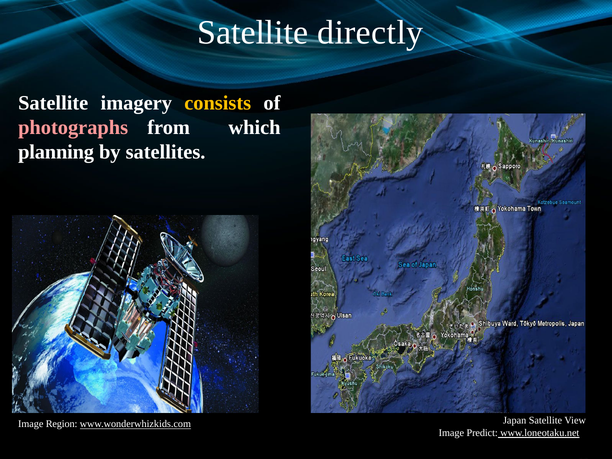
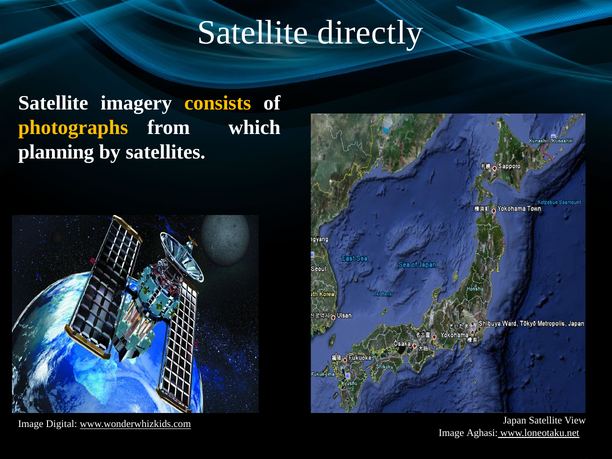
photographs colour: pink -> yellow
Region: Region -> Digital
Predict: Predict -> Aghasi
